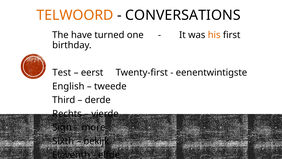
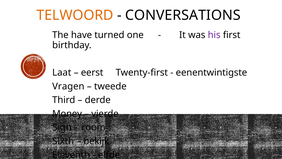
his colour: orange -> purple
Test: Test -> Laat
English: English -> Vragen
Rechts: Rechts -> Money
more: more -> room
